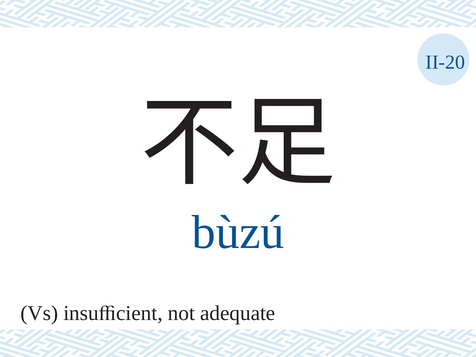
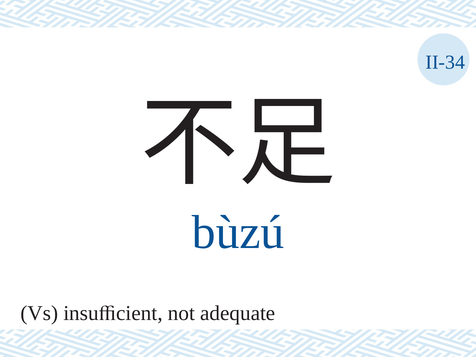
II-20: II-20 -> II-34
